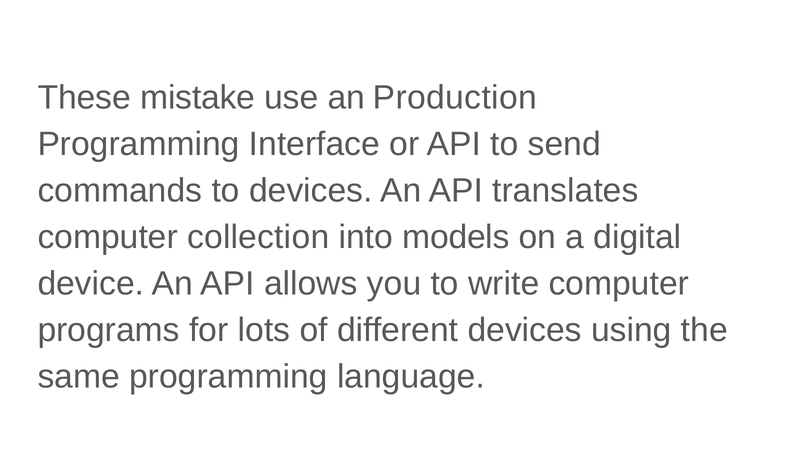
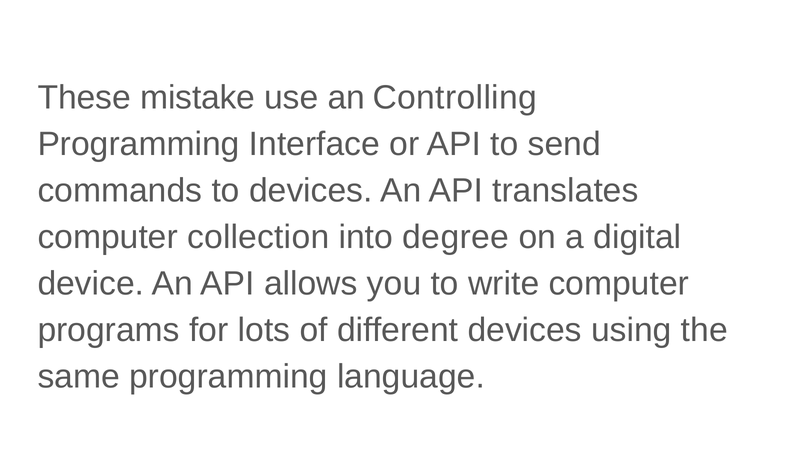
Production: Production -> Controlling
models: models -> degree
